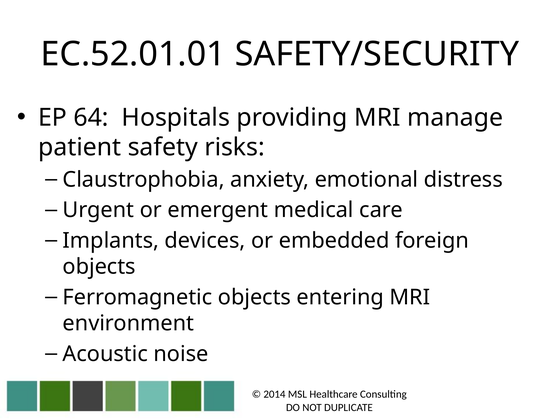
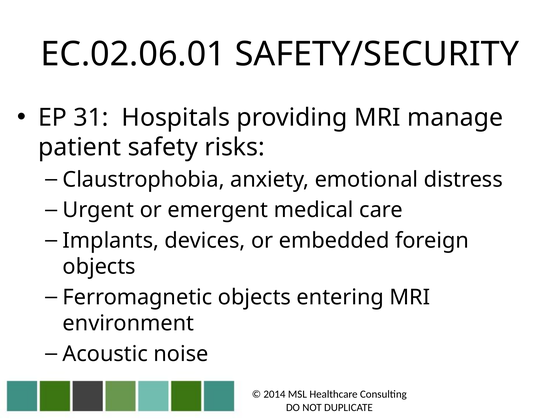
EC.52.01.01: EC.52.01.01 -> EC.02.06.01
64: 64 -> 31
